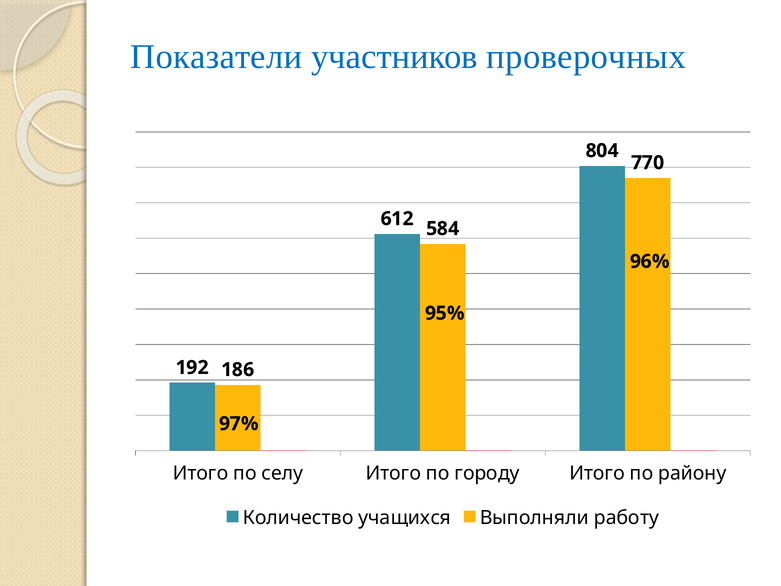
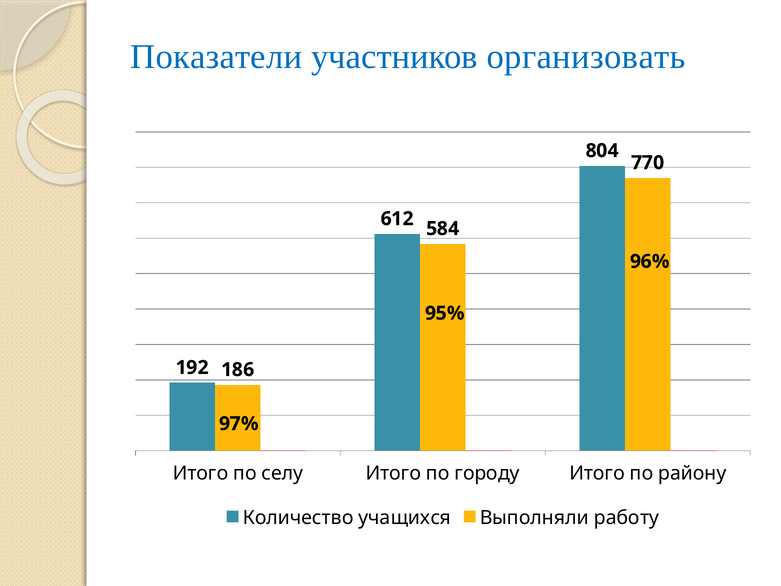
проверочных: проверочных -> организовать
